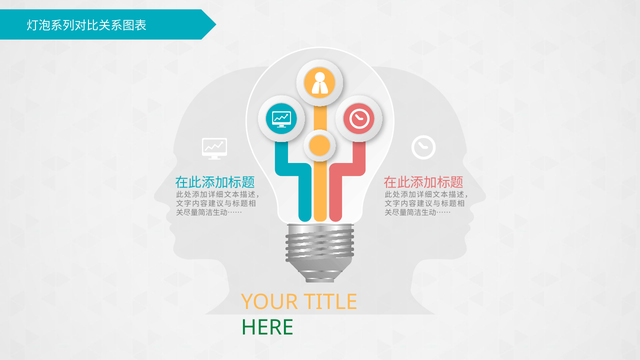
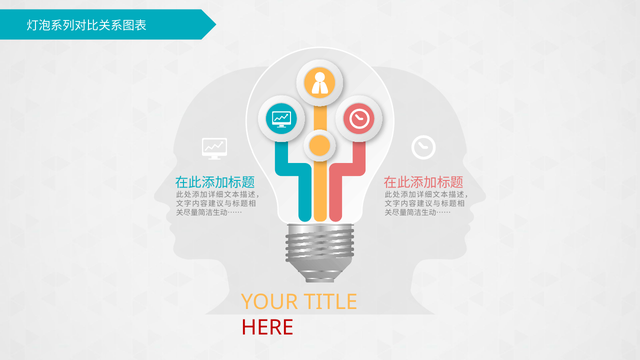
HERE colour: green -> red
